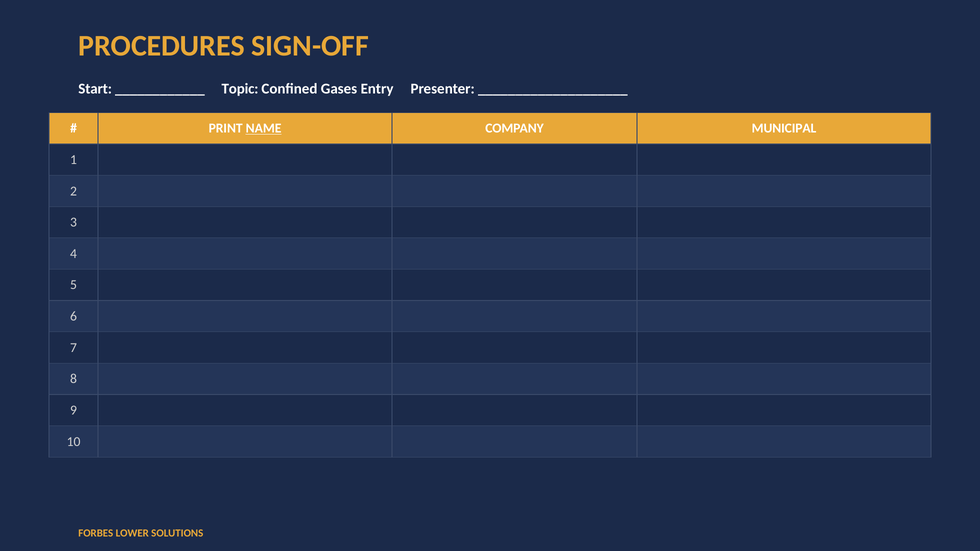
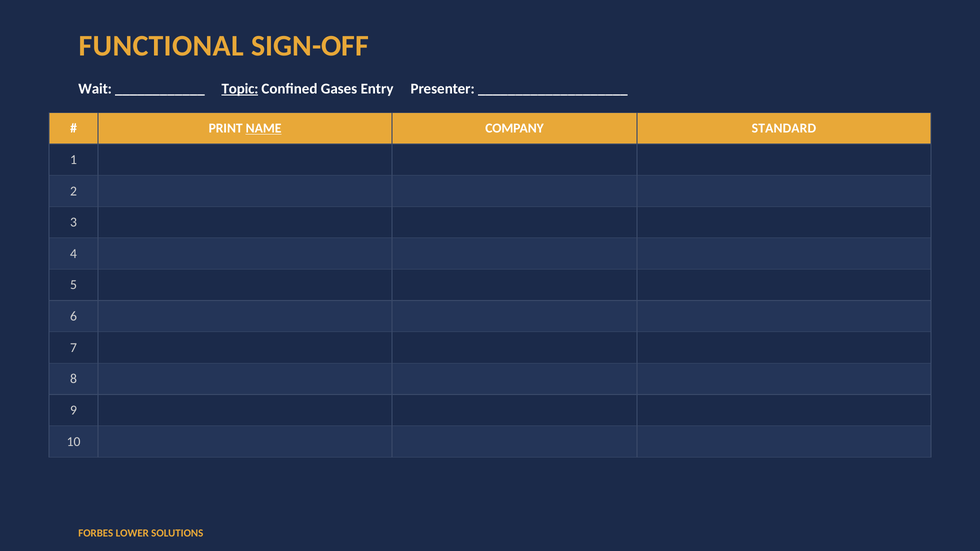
PROCEDURES: PROCEDURES -> FUNCTIONAL
Start: Start -> Wait
Topic underline: none -> present
MUNICIPAL: MUNICIPAL -> STANDARD
